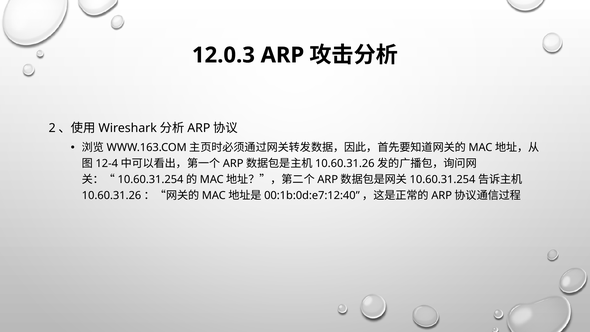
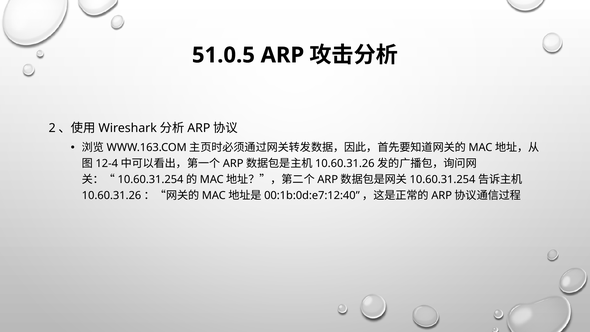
12.0.3: 12.0.3 -> 51.0.5
